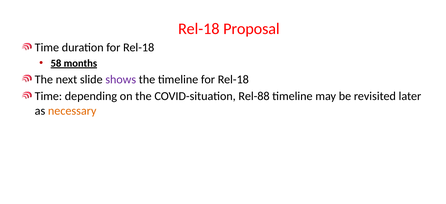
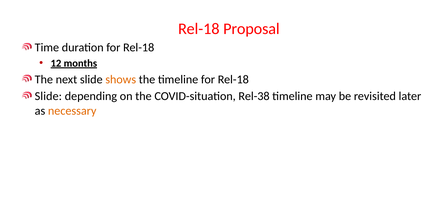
58: 58 -> 12
shows colour: purple -> orange
Time at (48, 96): Time -> Slide
Rel-88: Rel-88 -> Rel-38
